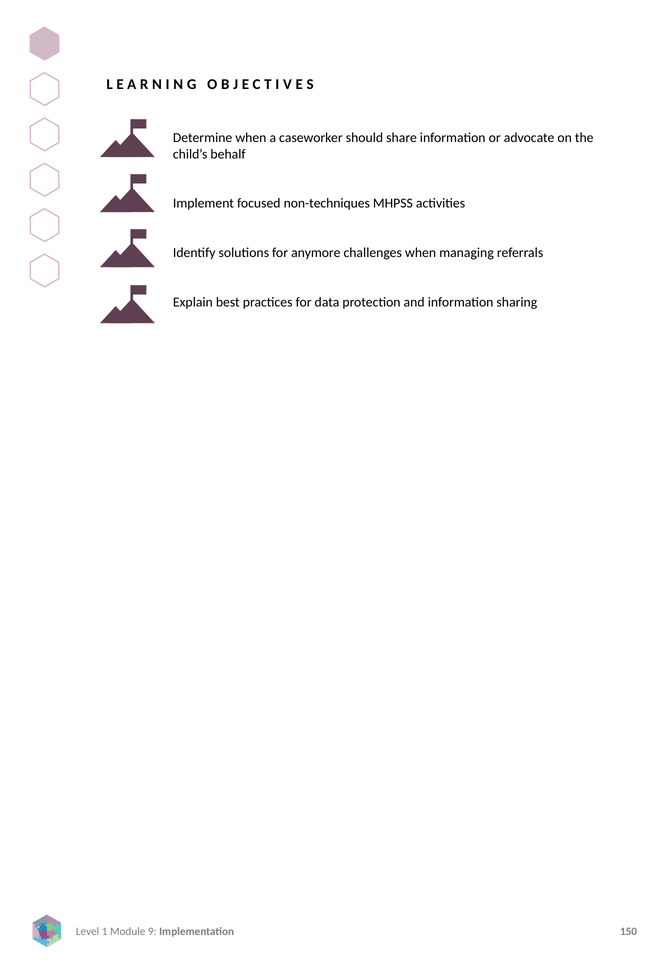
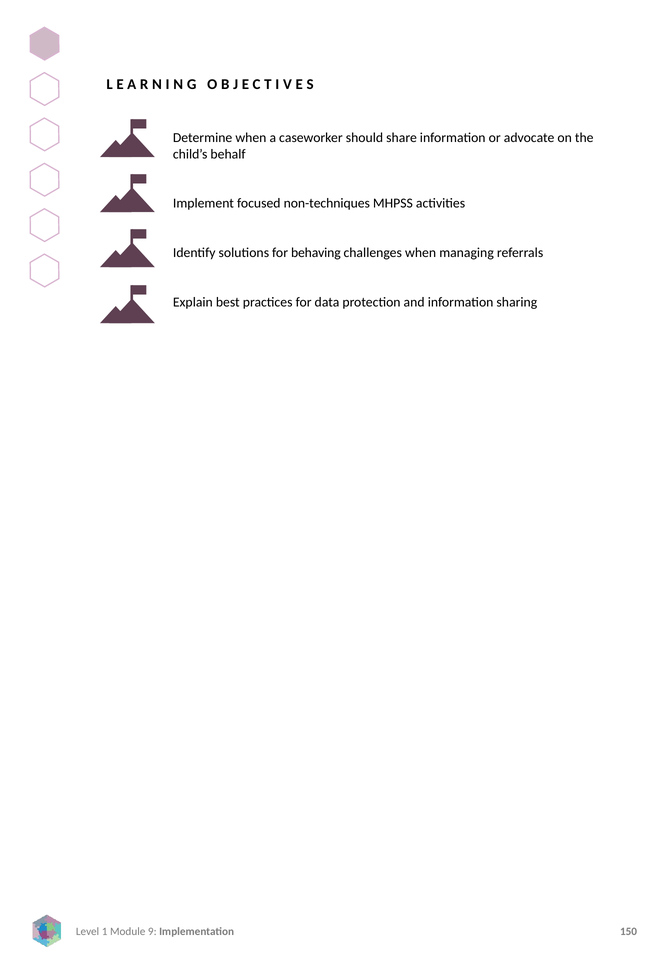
anymore: anymore -> behaving
